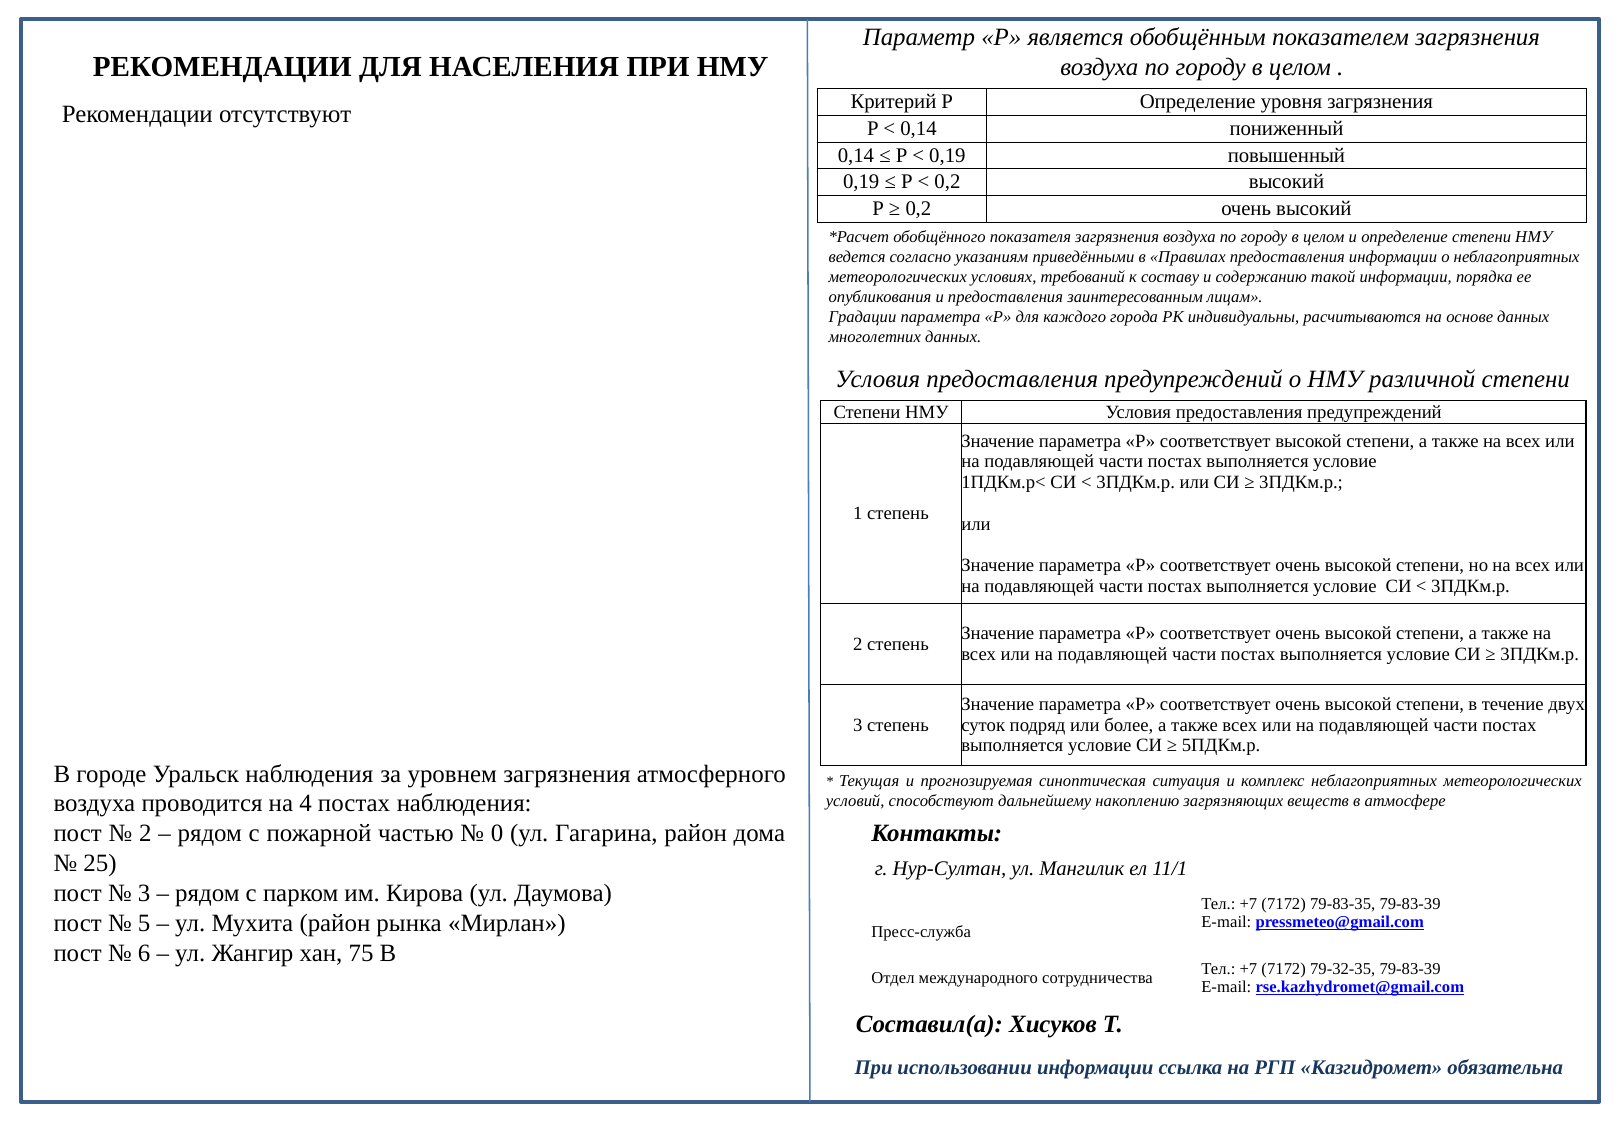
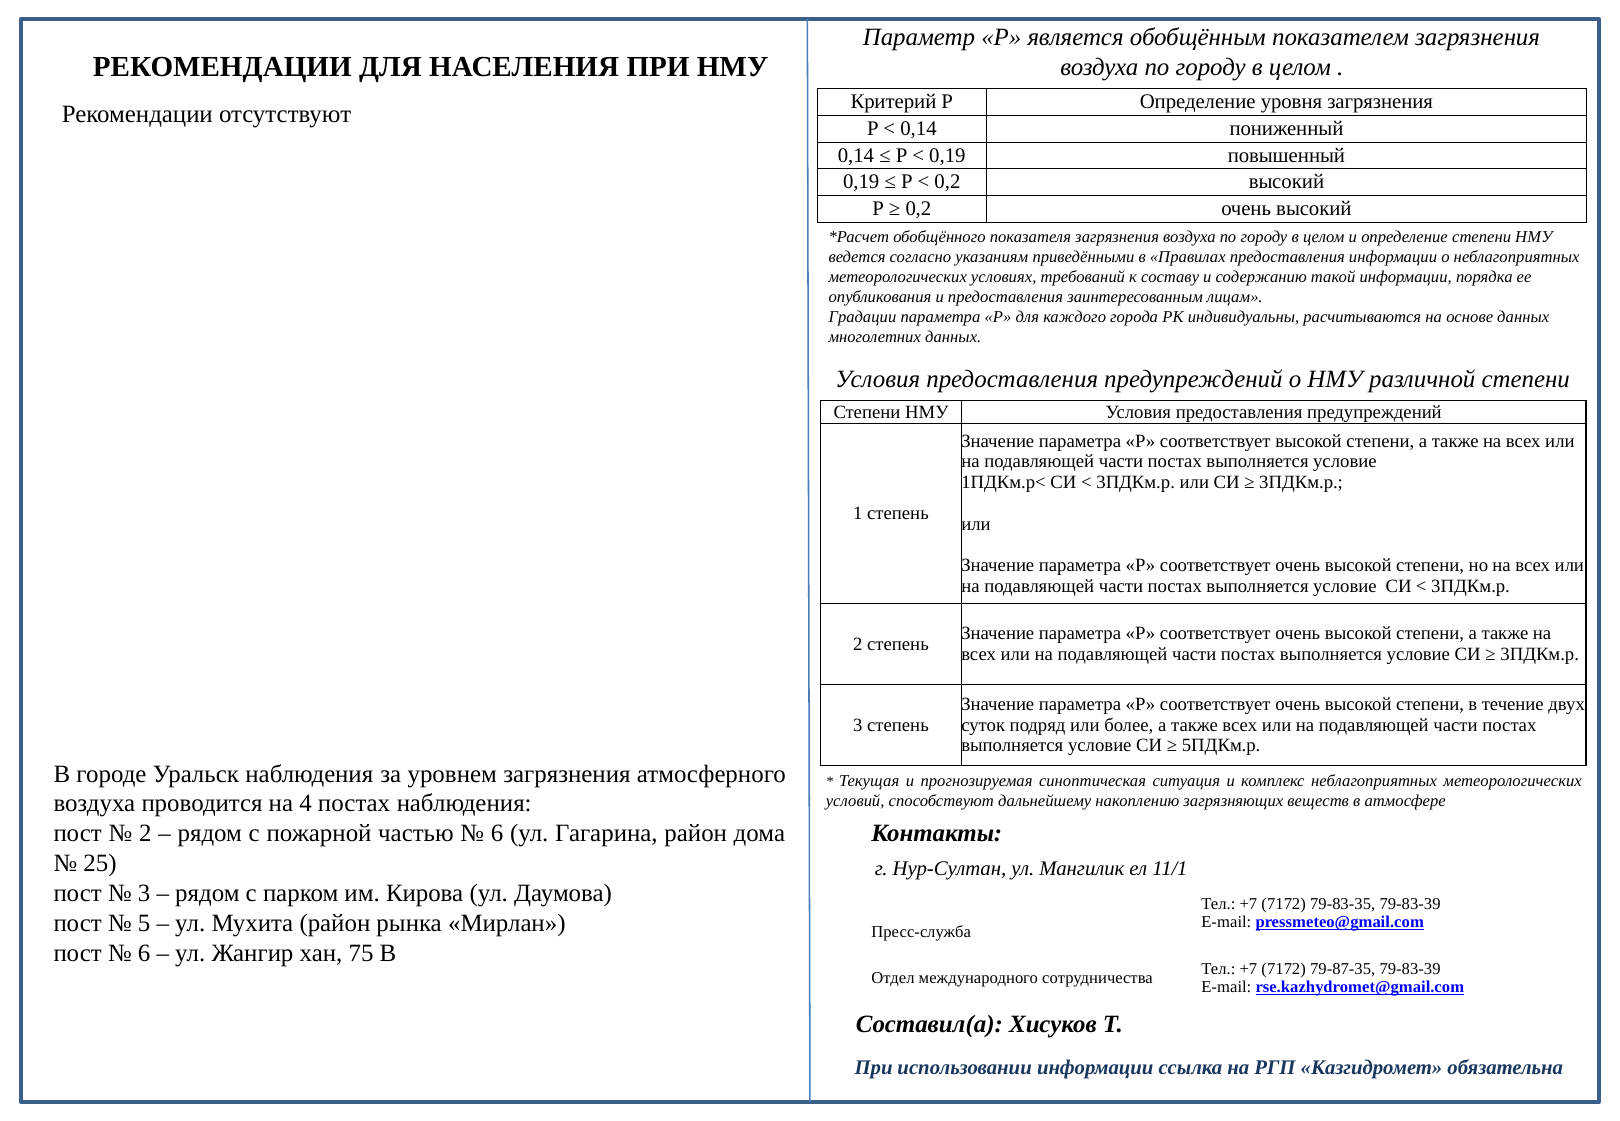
0 at (497, 834): 0 -> 6
79-32-35: 79-32-35 -> 79-87-35
